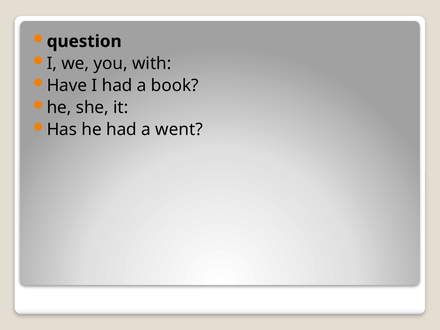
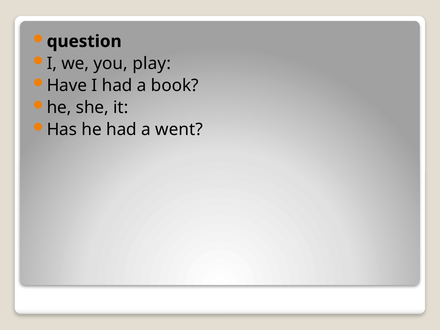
with: with -> play
